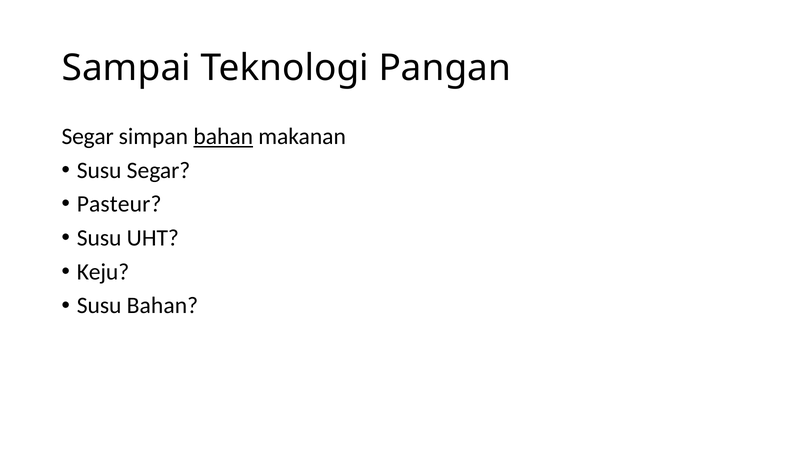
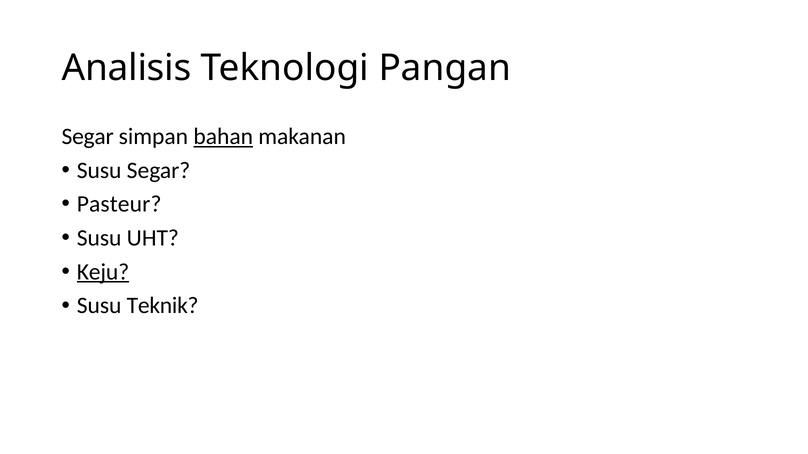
Sampai: Sampai -> Analisis
Keju underline: none -> present
Susu Bahan: Bahan -> Teknik
